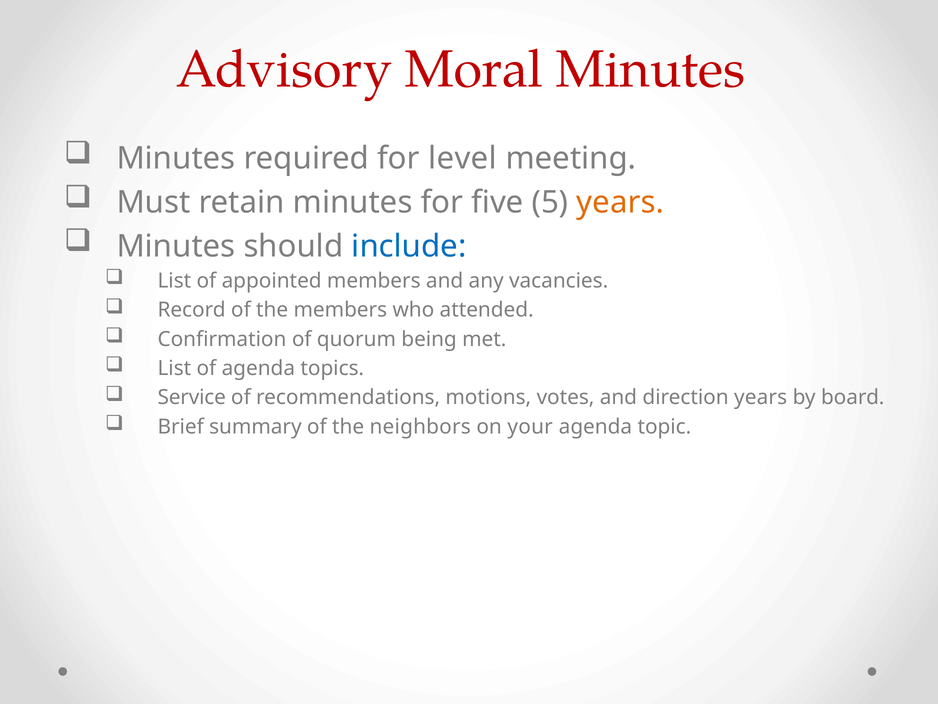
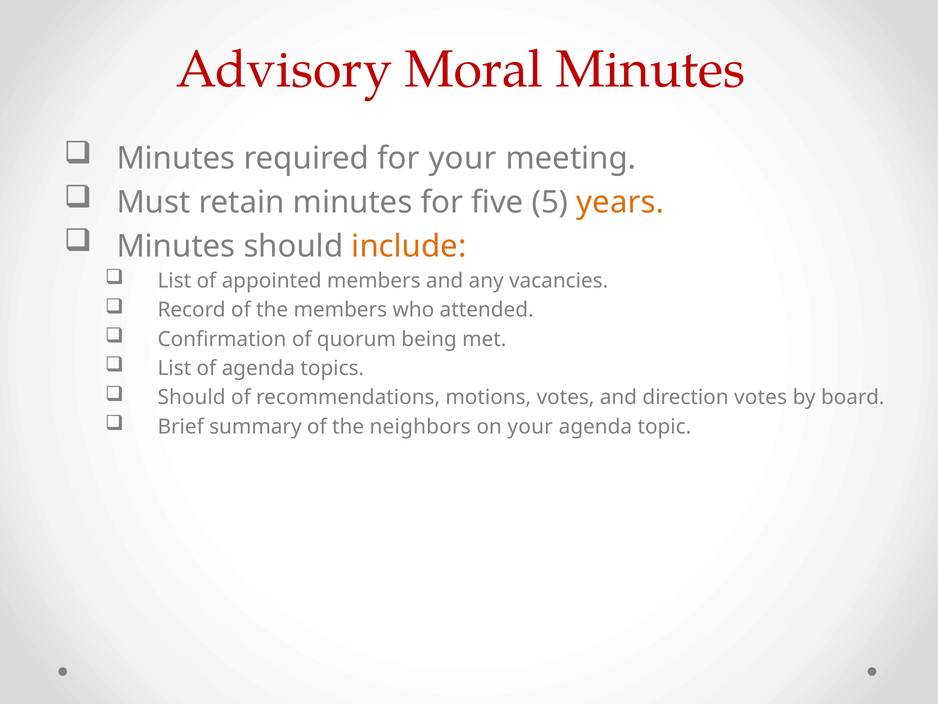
for level: level -> your
include colour: blue -> orange
Service at (192, 397): Service -> Should
direction years: years -> votes
